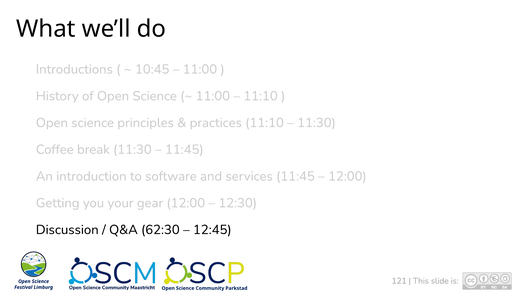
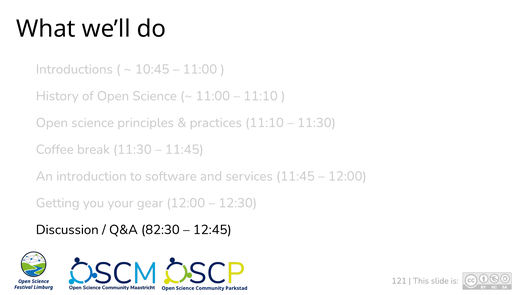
62:30: 62:30 -> 82:30
